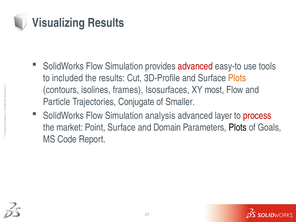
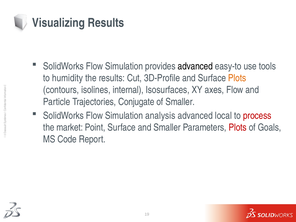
advanced at (195, 66) colour: red -> black
included: included -> humidity
frames: frames -> internal
most: most -> axes
layer: layer -> local
and Domain: Domain -> Smaller
Plots at (238, 127) colour: black -> red
